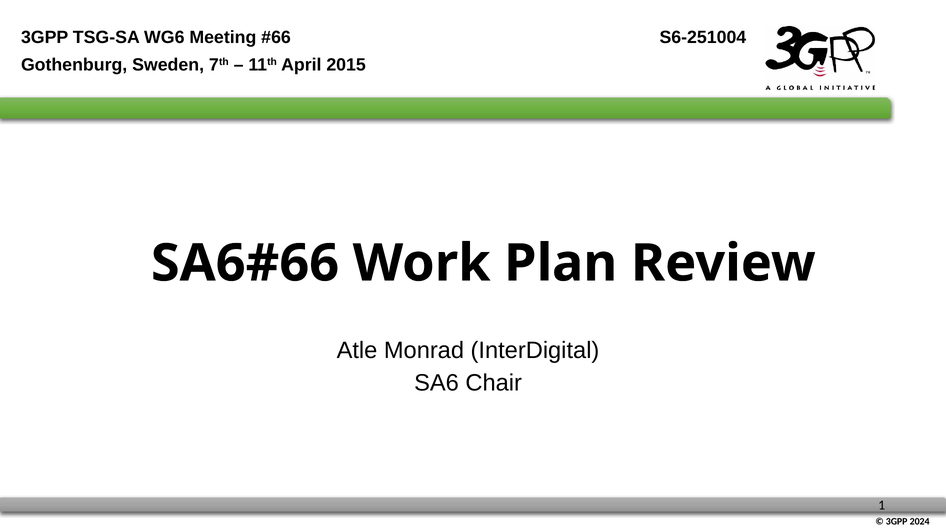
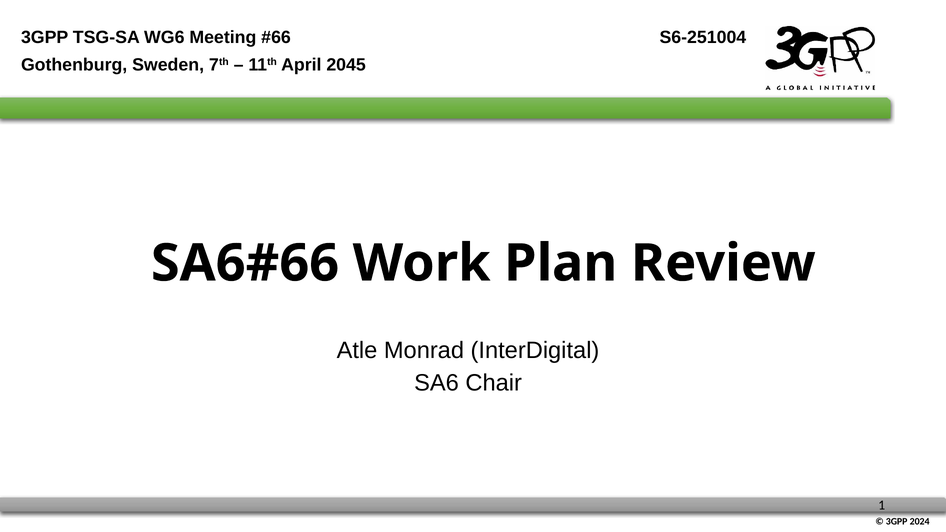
2015: 2015 -> 2045
